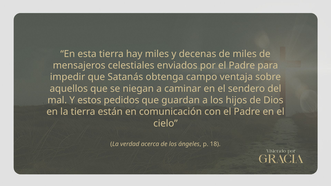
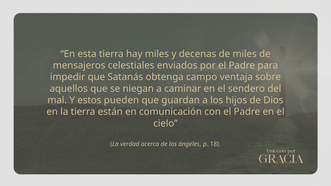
pedidos: pedidos -> pueden
